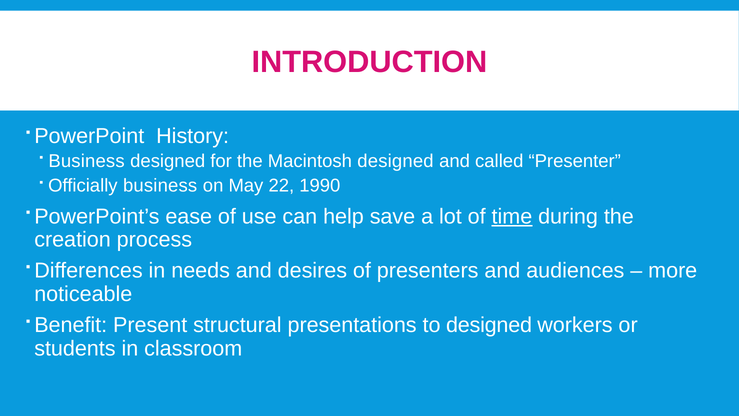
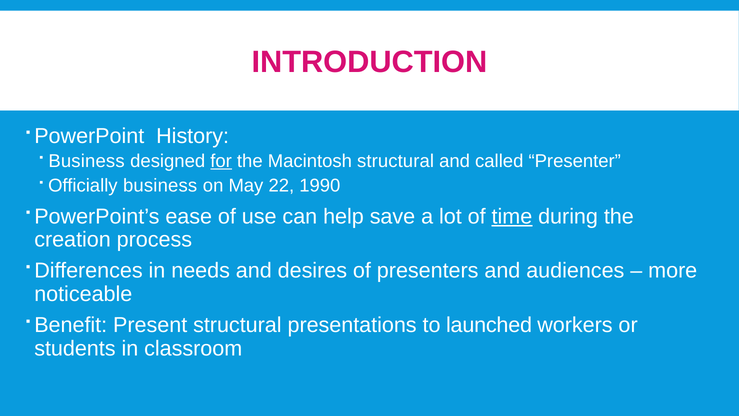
for underline: none -> present
Macintosh designed: designed -> structural
to designed: designed -> launched
